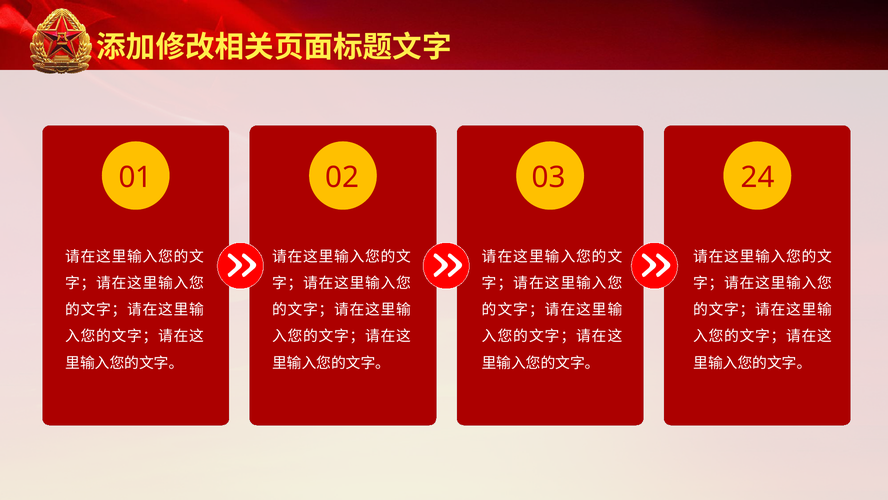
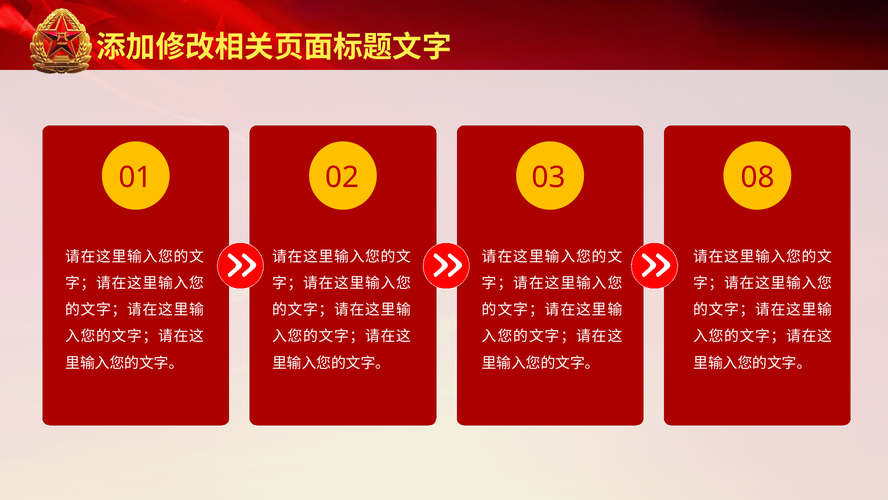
24: 24 -> 08
